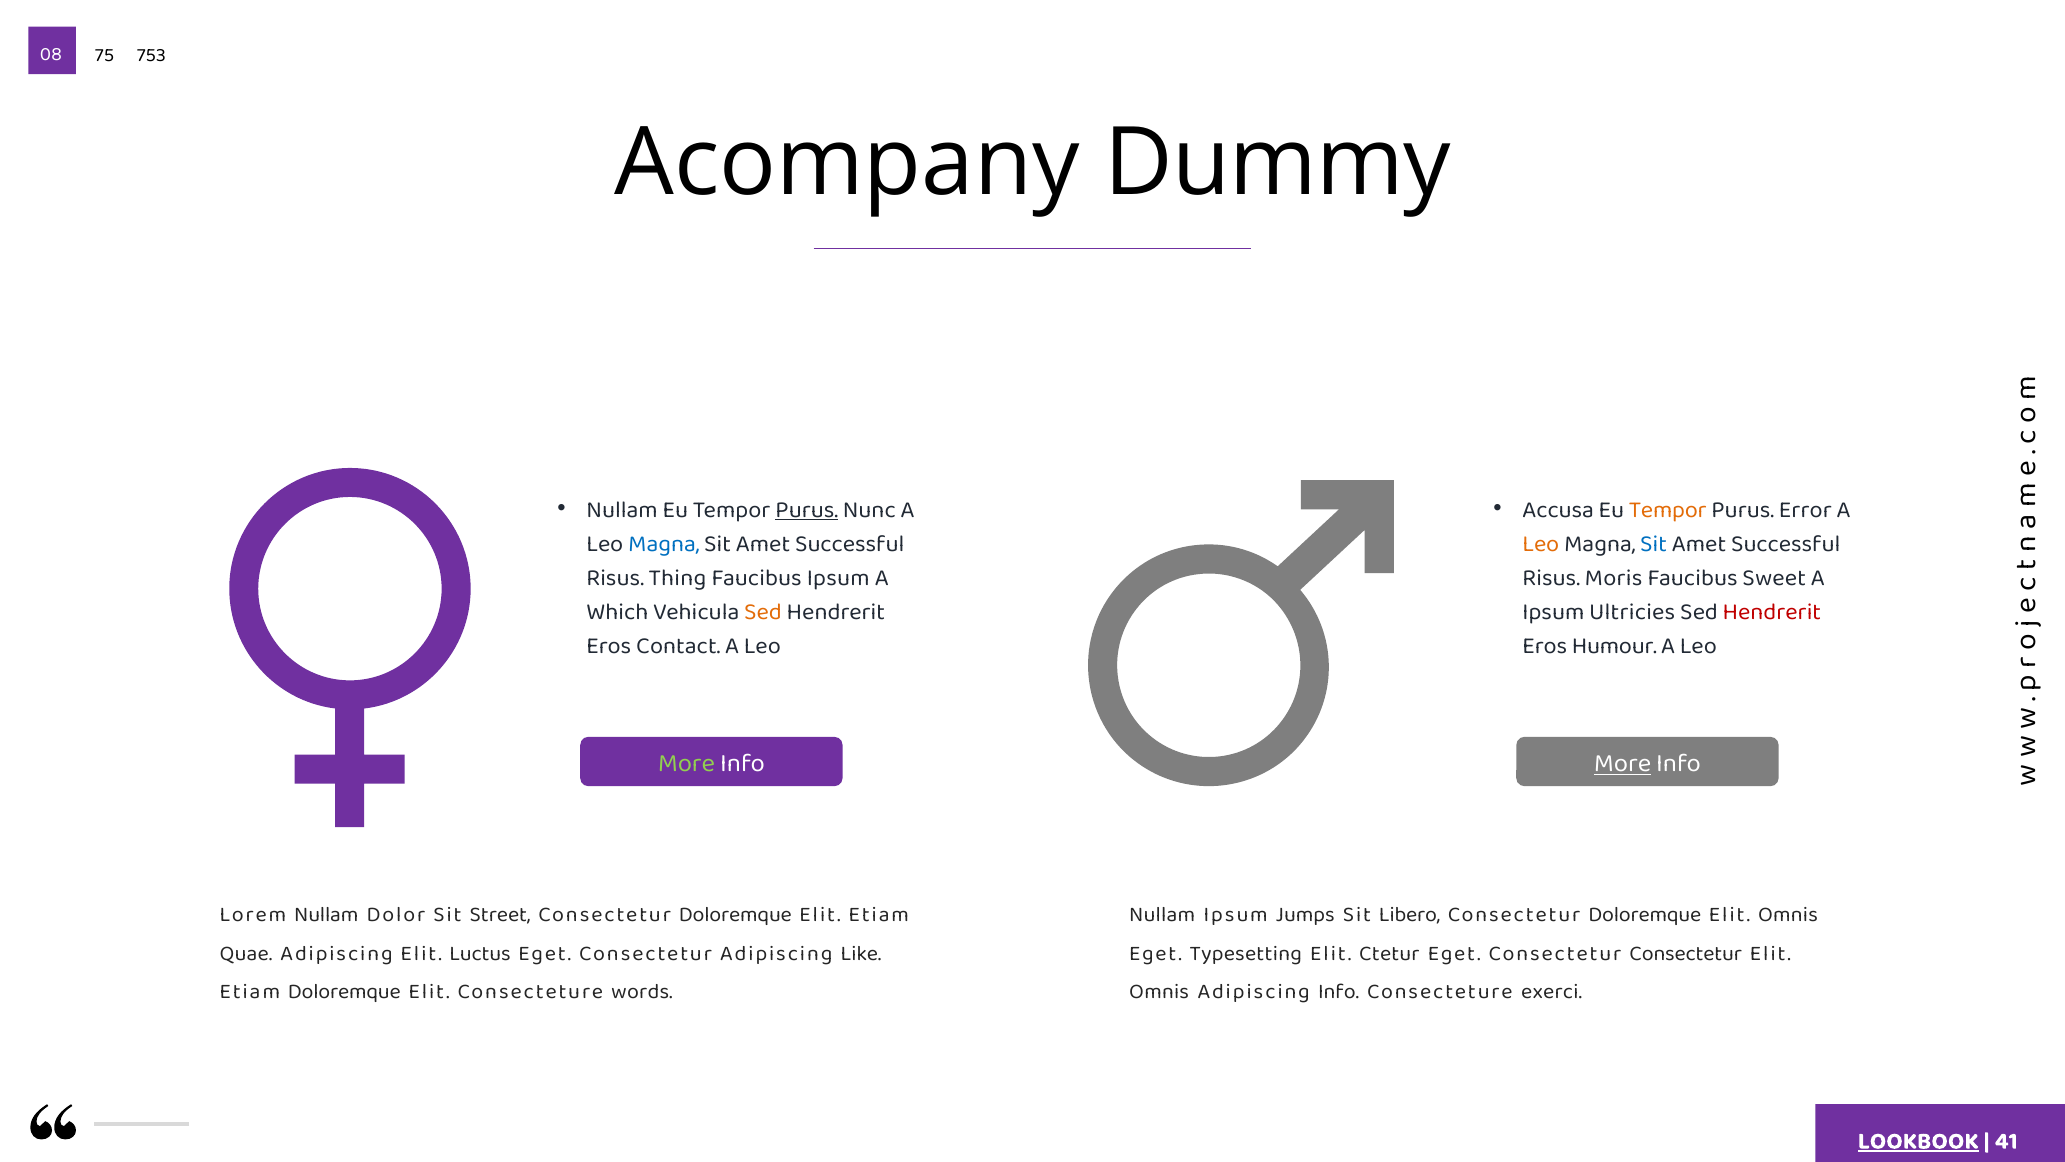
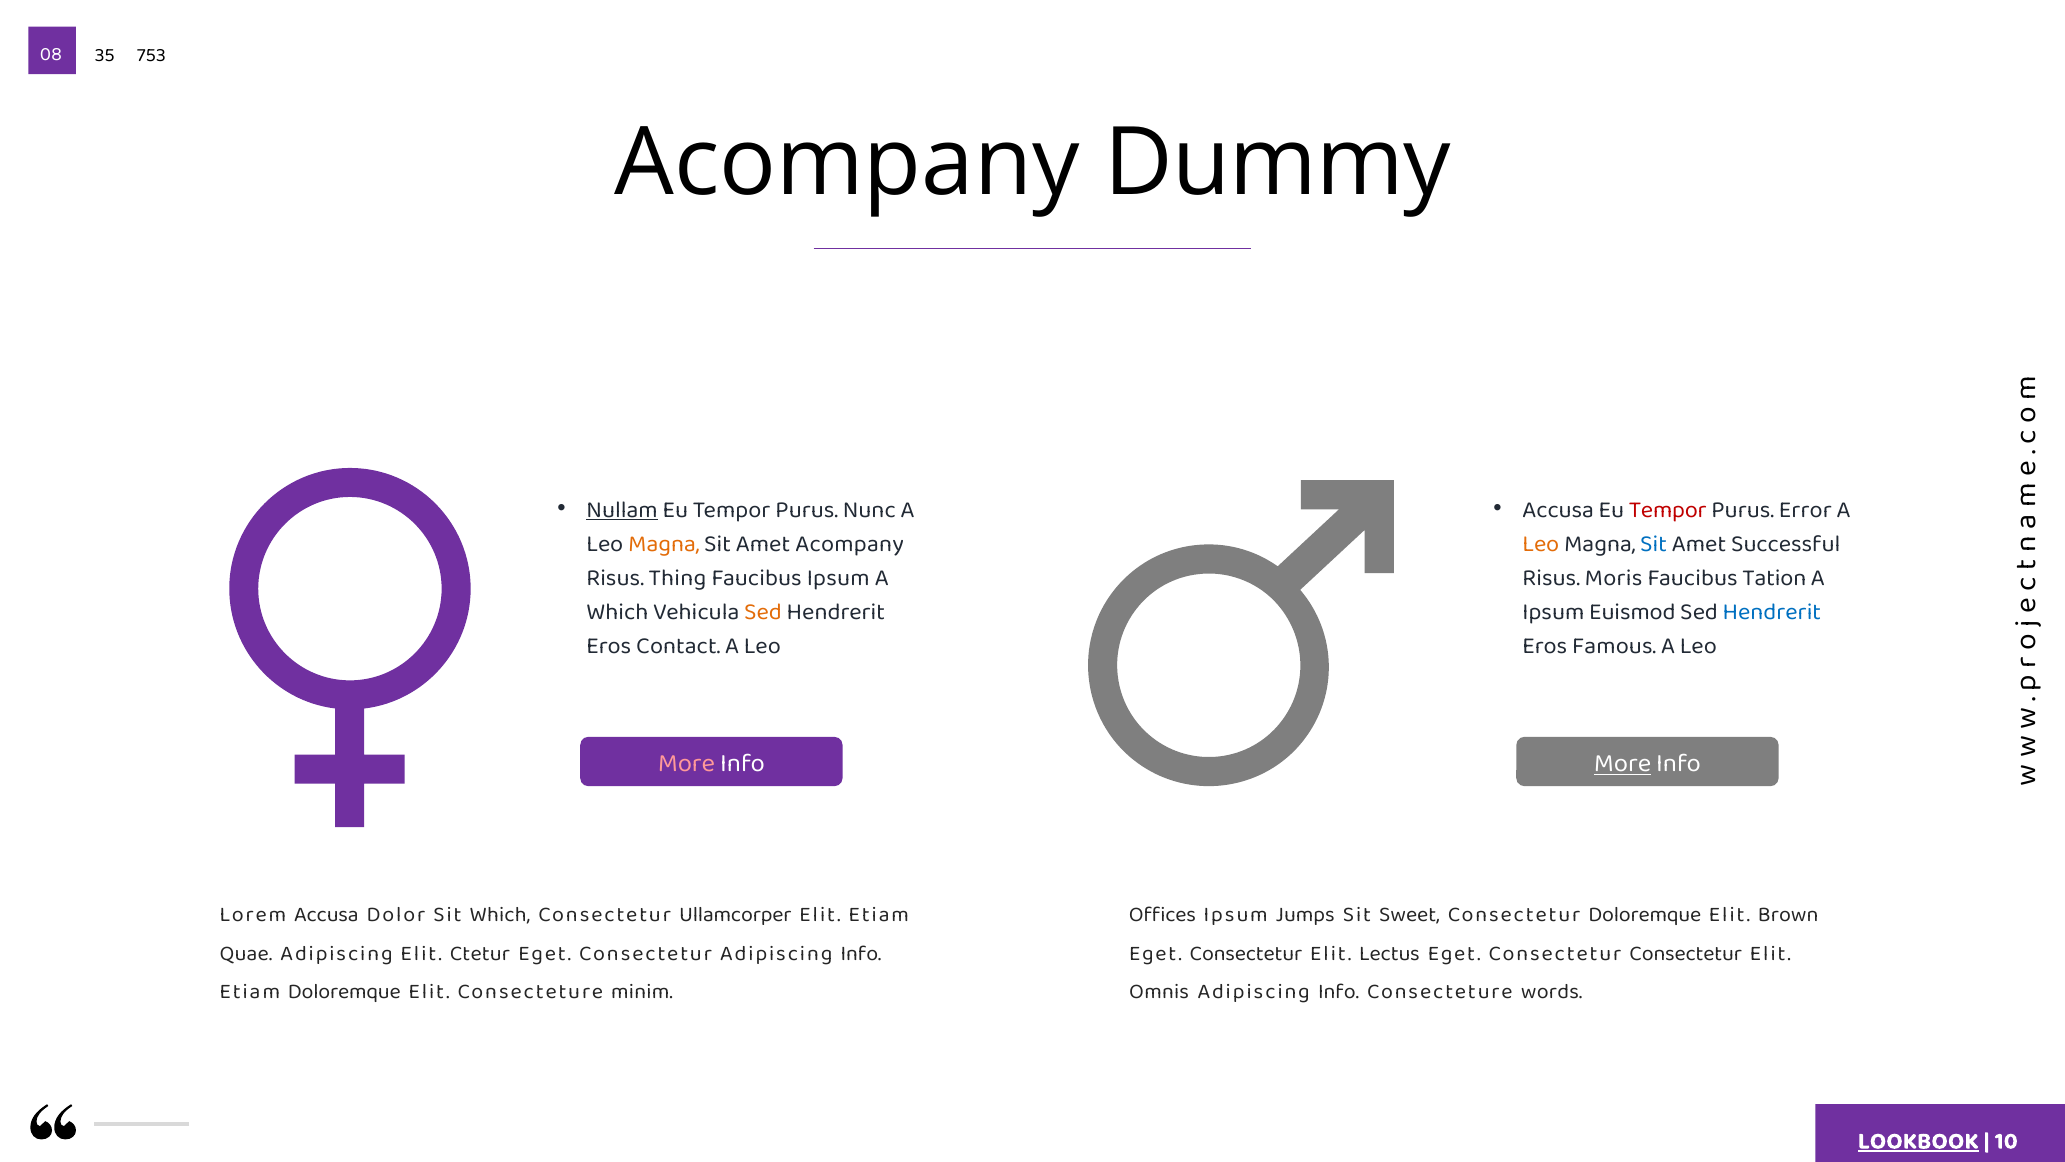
75: 75 -> 35
Nullam at (622, 509) underline: none -> present
Purus at (807, 509) underline: present -> none
Tempor at (1668, 509) colour: orange -> red
Magna at (664, 543) colour: blue -> orange
Successful at (850, 543): Successful -> Acompany
Sweet: Sweet -> Tation
Ultricies: Ultricies -> Euismod
Hendrerit at (1772, 611) colour: red -> blue
Humour: Humour -> Famous
More at (686, 763) colour: light green -> pink
Lorem Nullam: Nullam -> Accusa
Sit Street: Street -> Which
Doloremque at (735, 914): Doloremque -> Ullamcorper
Nullam at (1162, 914): Nullam -> Offices
Libero: Libero -> Sweet
Omnis at (1788, 914): Omnis -> Brown
Luctus: Luctus -> Ctetur
Consectetur Adipiscing Like: Like -> Info
Typesetting at (1246, 953): Typesetting -> Consectetur
Ctetur: Ctetur -> Lectus
words: words -> minim
exerci: exerci -> words
41: 41 -> 10
